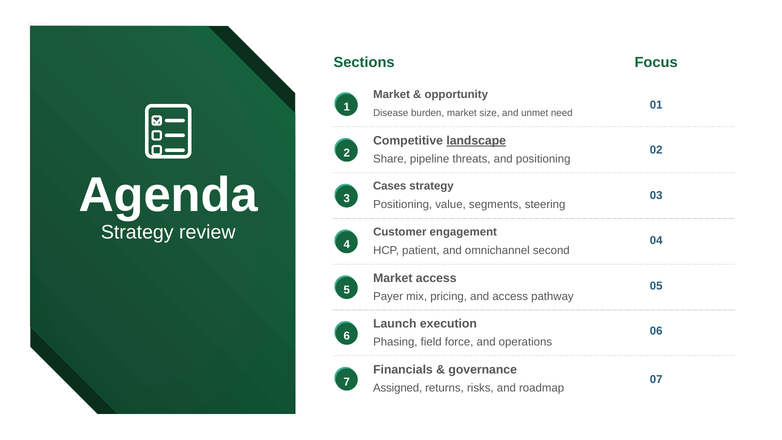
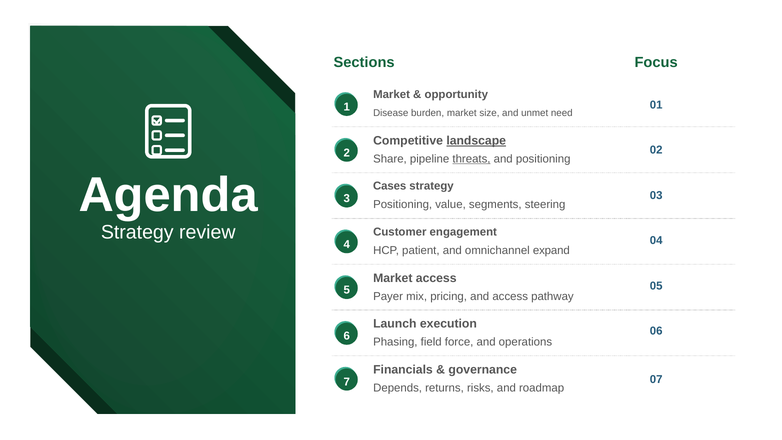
threats underline: none -> present
second: second -> expand
Assigned: Assigned -> Depends
